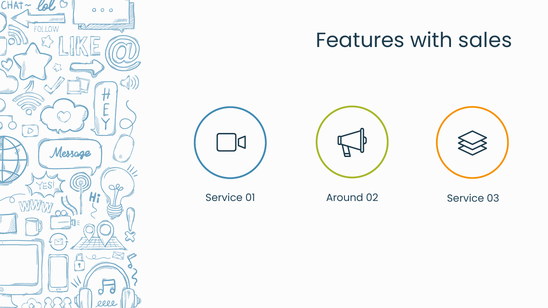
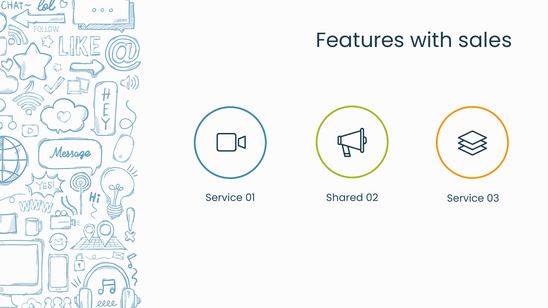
Around: Around -> Shared
